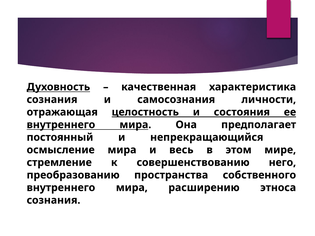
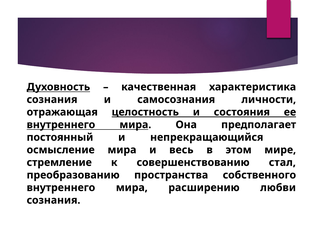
него: него -> стал
этноса: этноса -> любви
